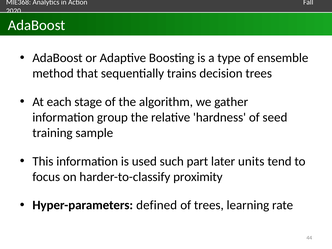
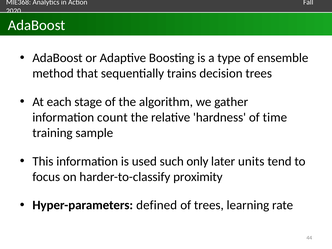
group: group -> count
seed: seed -> time
part: part -> only
